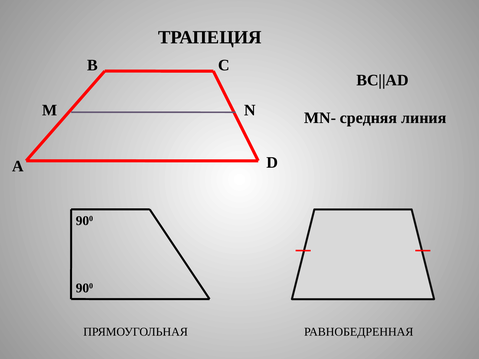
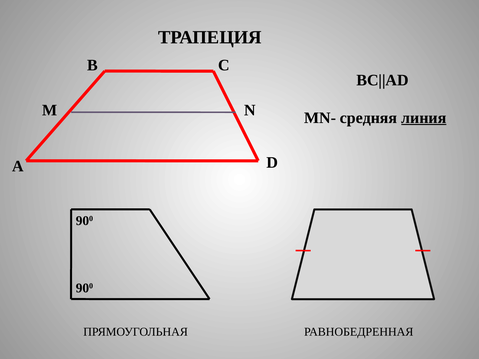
линия underline: none -> present
